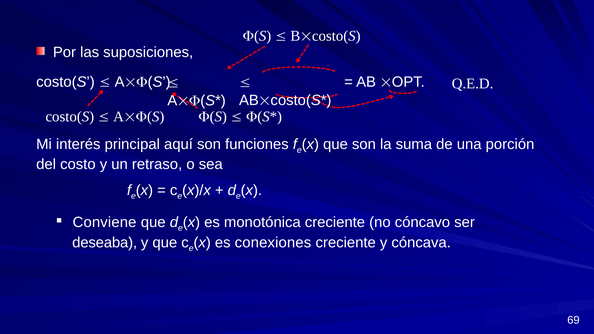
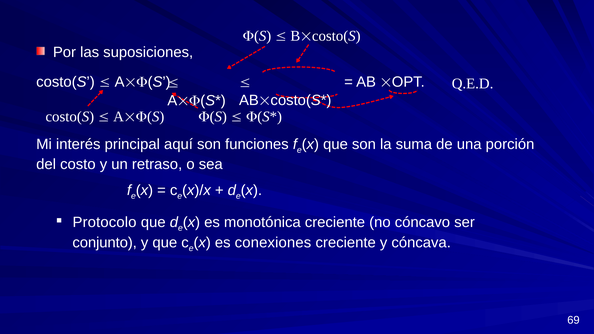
Conviene: Conviene -> Protocolo
deseaba: deseaba -> conjunto
